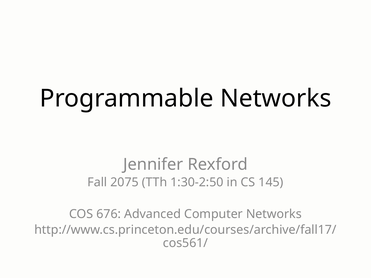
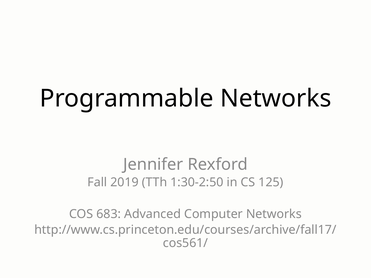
2075: 2075 -> 2019
145: 145 -> 125
676: 676 -> 683
